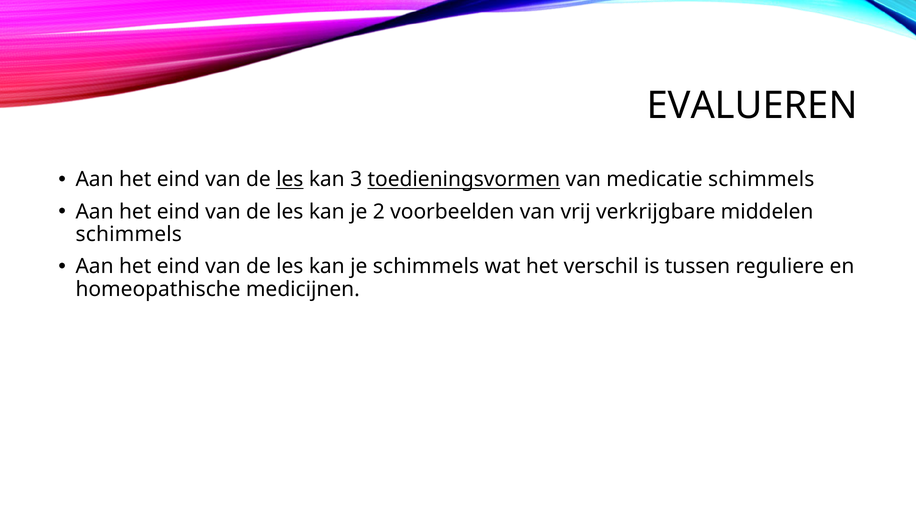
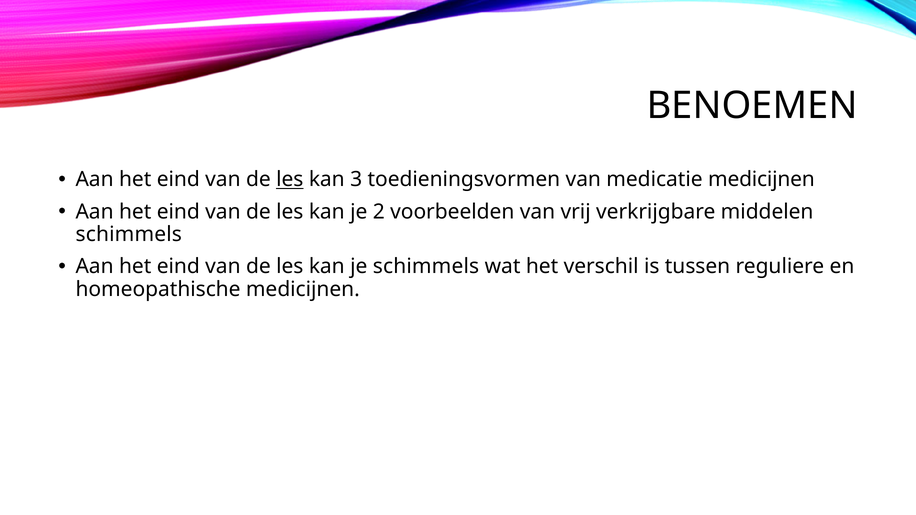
EVALUEREN: EVALUEREN -> BENOEMEN
toedieningsvormen underline: present -> none
medicatie schimmels: schimmels -> medicijnen
